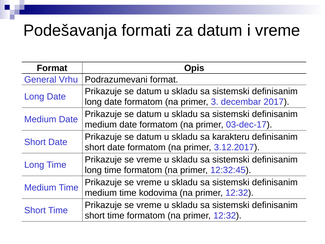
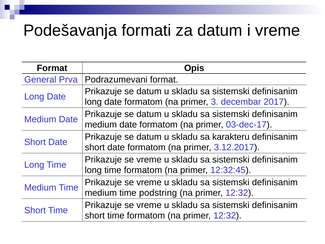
Vrhu: Vrhu -> Prva
kodovima: kodovima -> podstring
